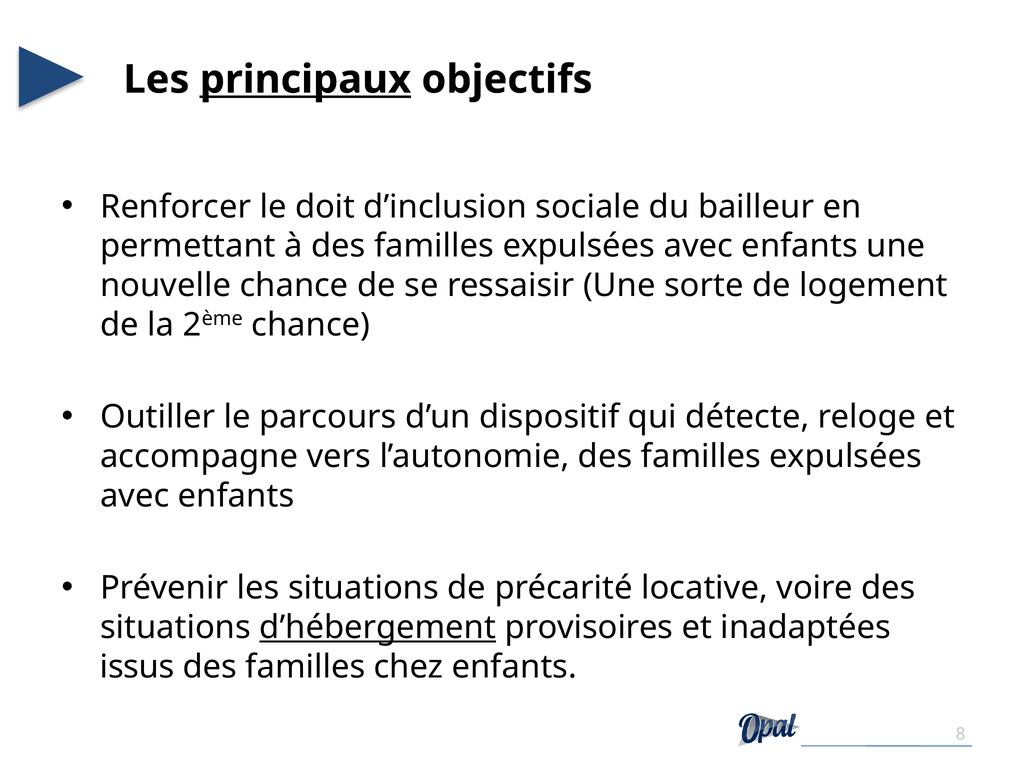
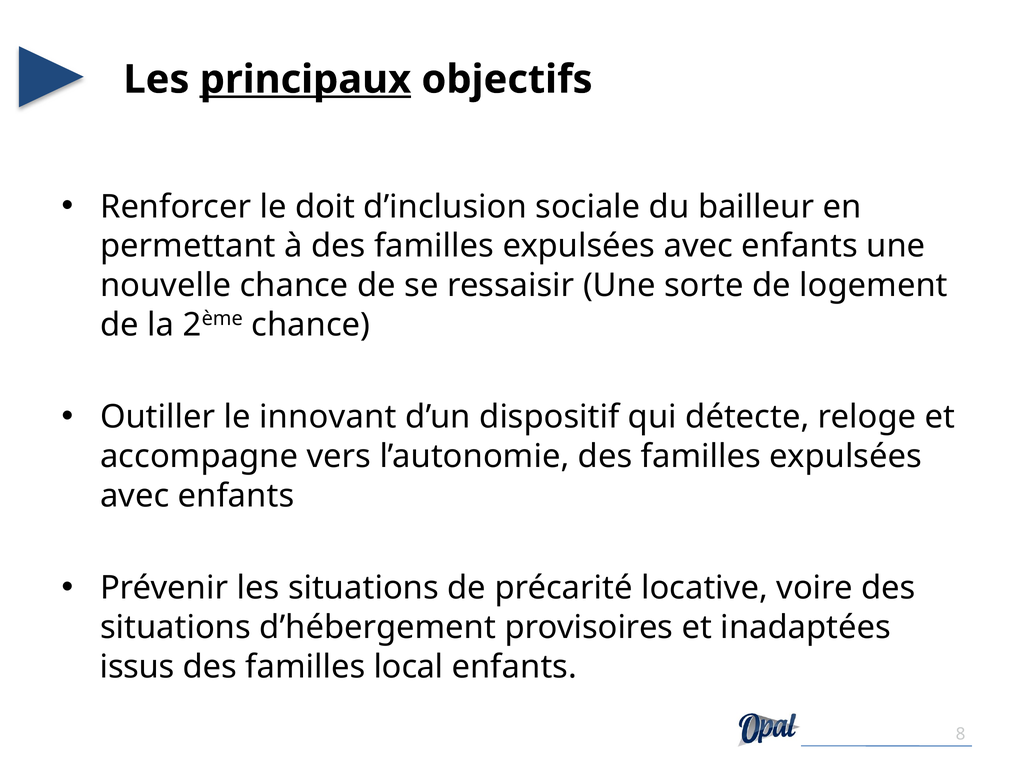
parcours: parcours -> innovant
d’hébergement underline: present -> none
chez: chez -> local
